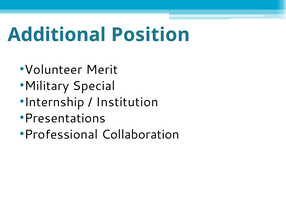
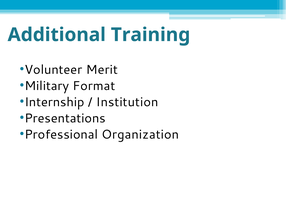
Position: Position -> Training
Special: Special -> Format
Collaboration: Collaboration -> Organization
